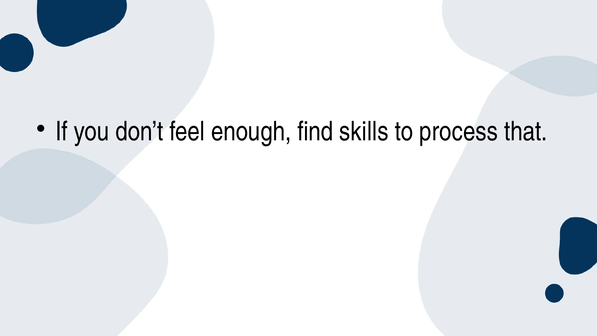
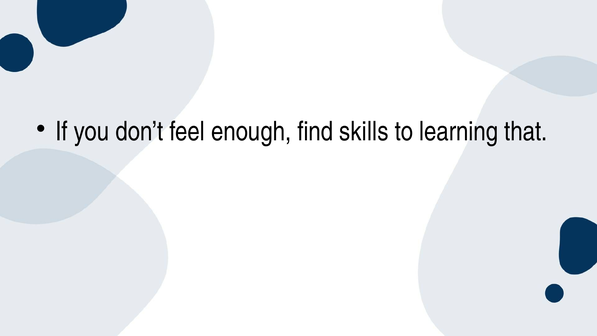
process: process -> learning
